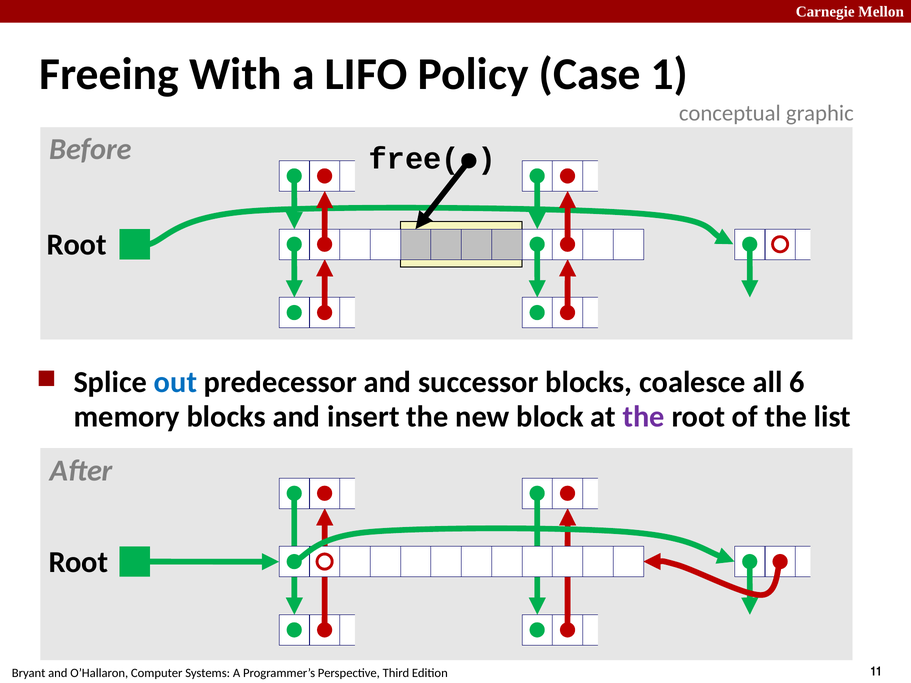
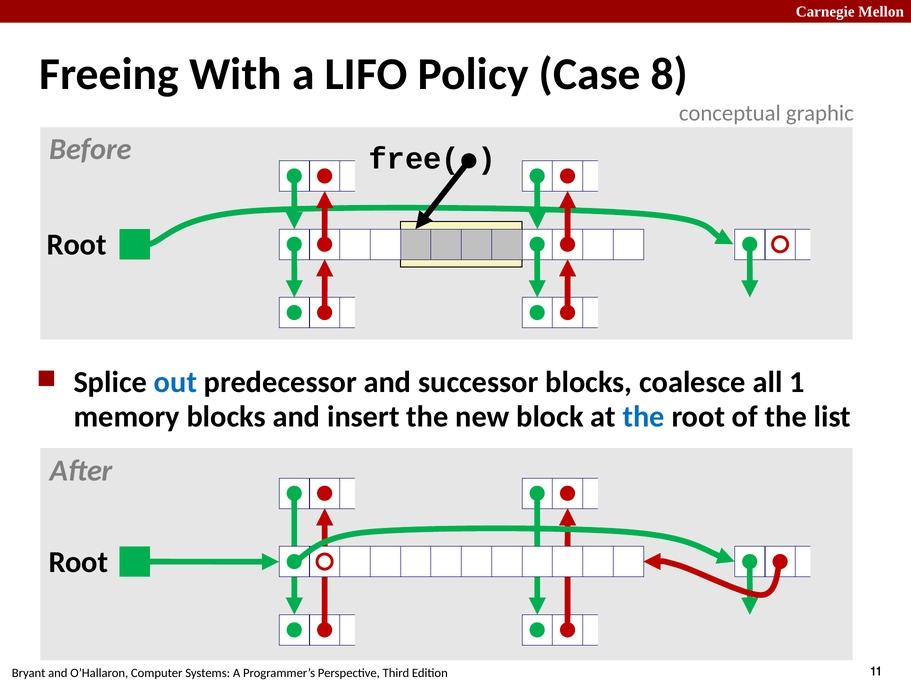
1: 1 -> 8
6: 6 -> 1
the at (644, 417) colour: purple -> blue
